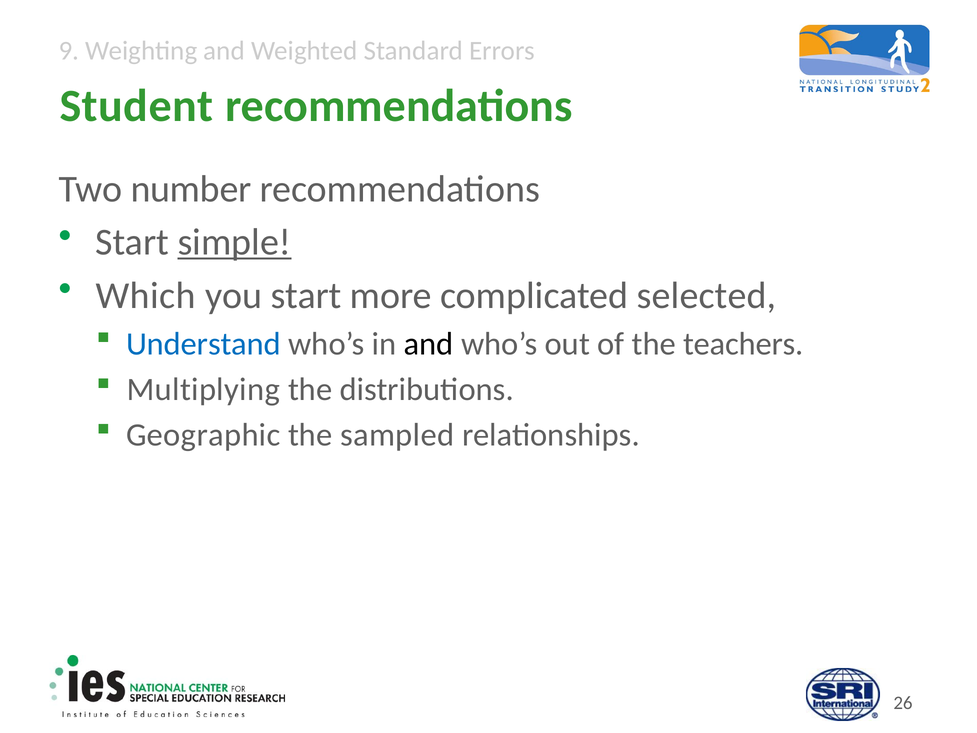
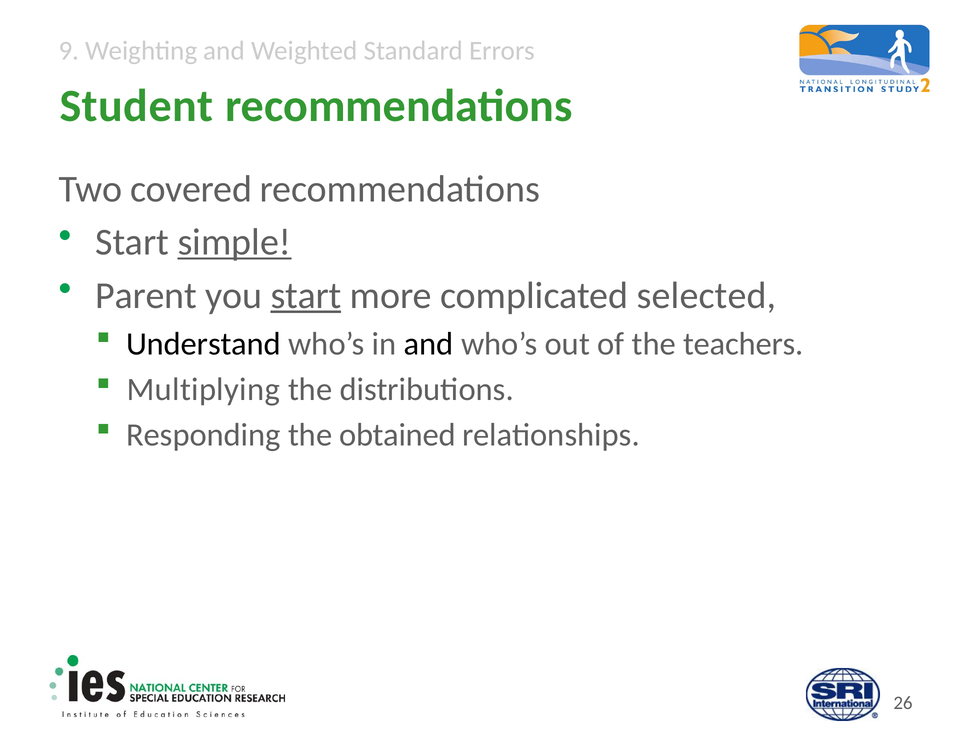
number: number -> covered
Which: Which -> Parent
start at (306, 295) underline: none -> present
Understand colour: blue -> black
Geographic: Geographic -> Responding
sampled: sampled -> obtained
